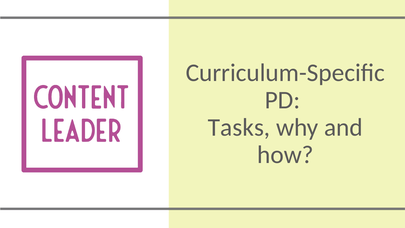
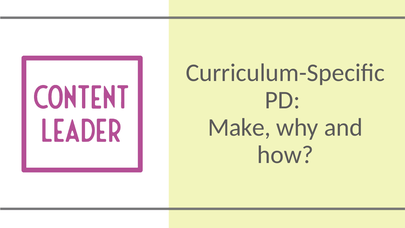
Tasks: Tasks -> Make
